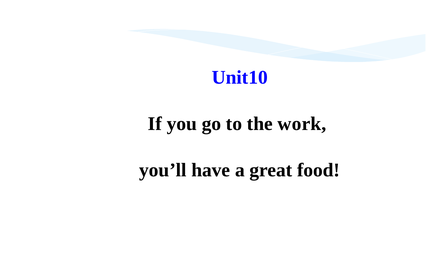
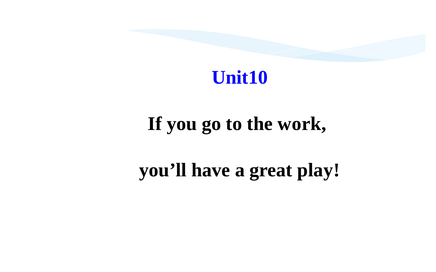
food: food -> play
